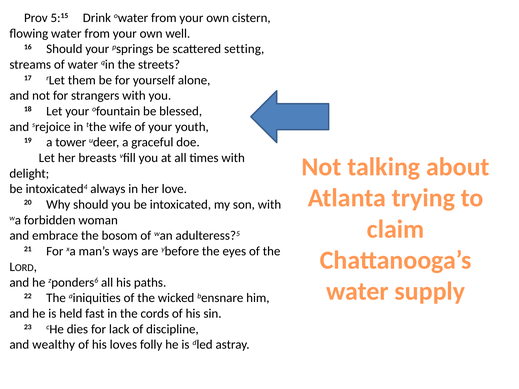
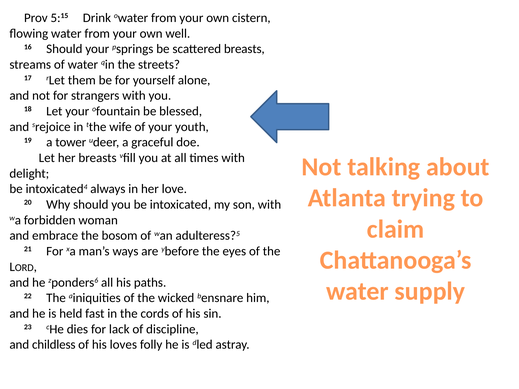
scattered setting: setting -> breasts
wealthy: wealthy -> childless
